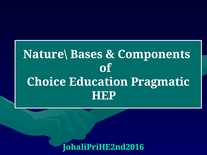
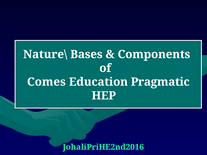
Choice: Choice -> Comes
